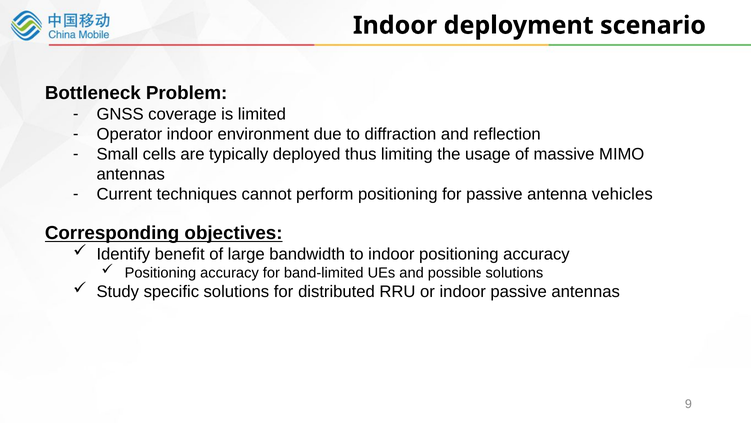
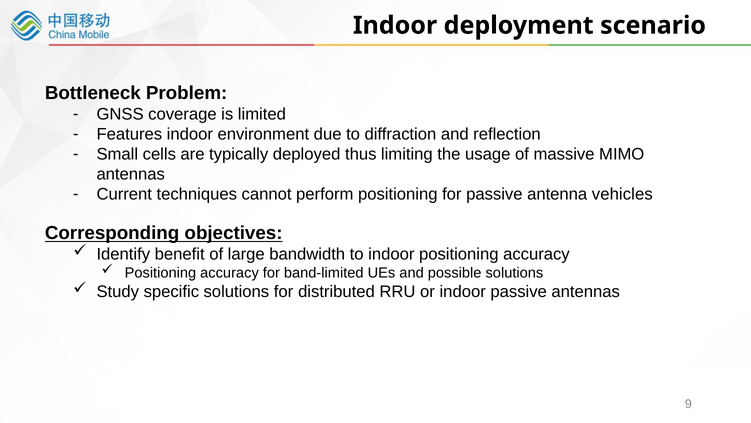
Operator: Operator -> Features
